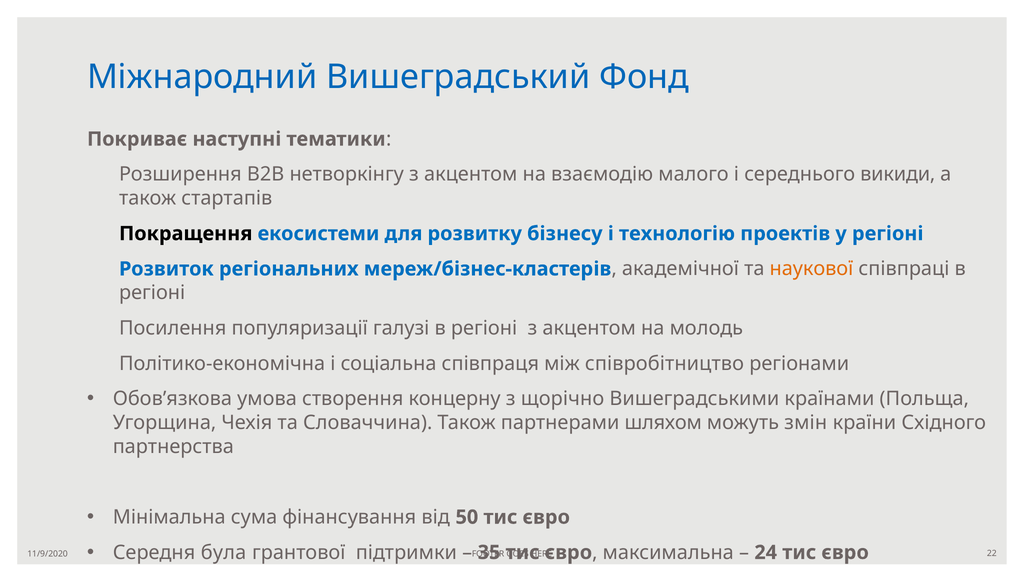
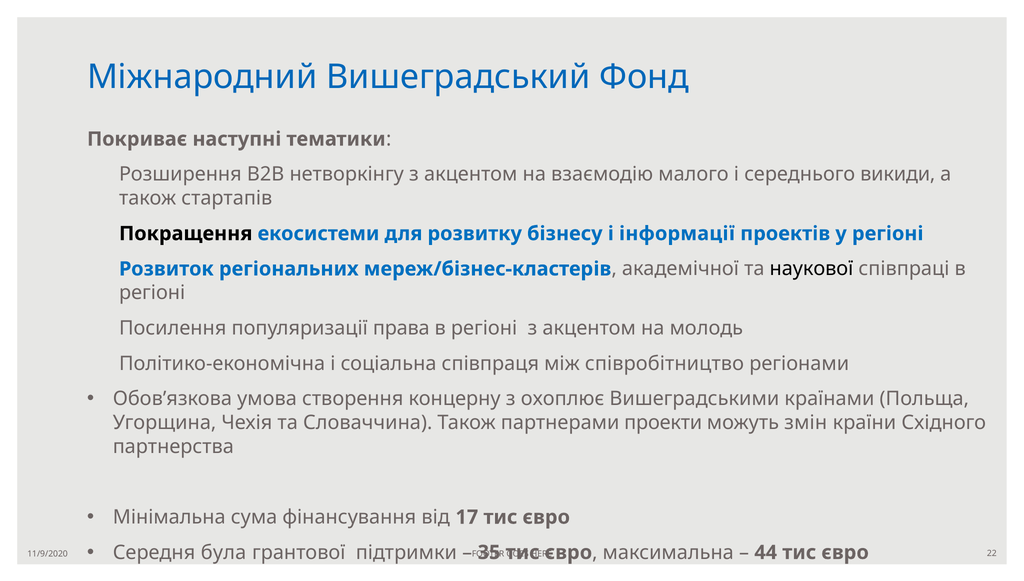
технологію: технологію -> інформації
наукової colour: orange -> black
галузі: галузі -> права
щорічно: щорічно -> охоплює
шляхом: шляхом -> проекти
50: 50 -> 17
24: 24 -> 44
